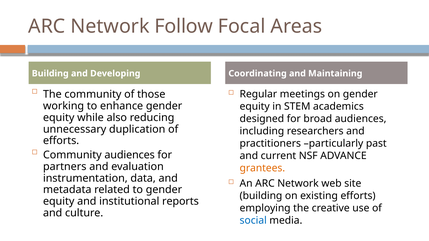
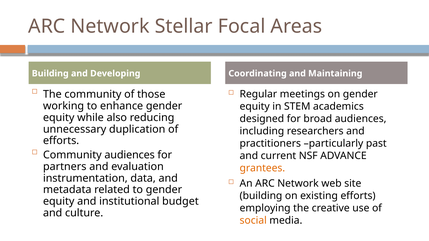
Follow: Follow -> Stellar
reports: reports -> budget
social colour: blue -> orange
